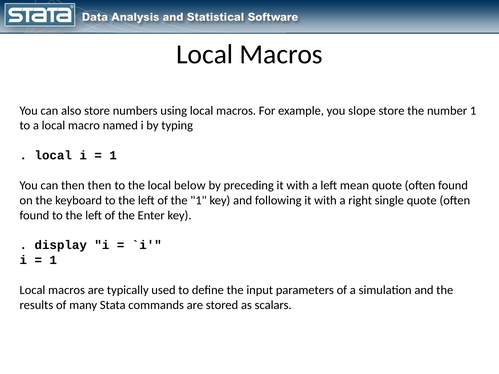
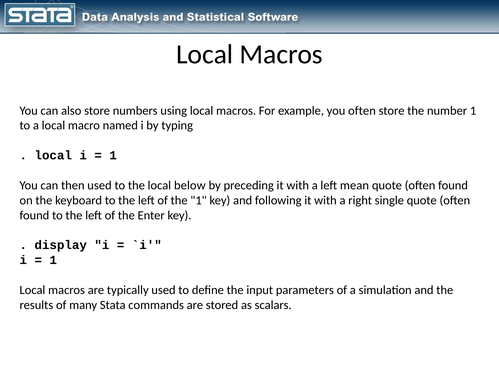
you slope: slope -> often
then then: then -> used
